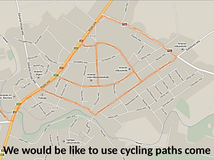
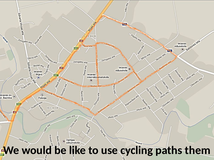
come: come -> them
